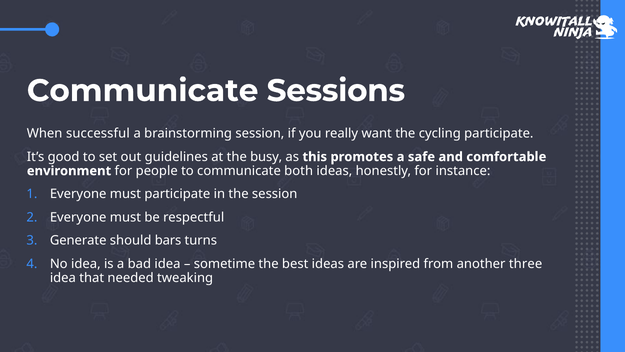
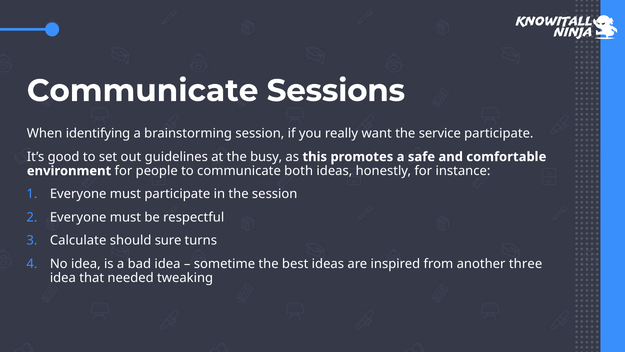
successful: successful -> identifying
cycling: cycling -> service
Generate: Generate -> Calculate
bars: bars -> sure
